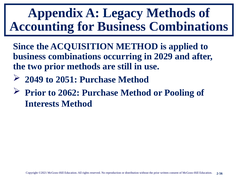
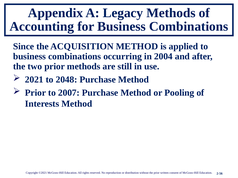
2029: 2029 -> 2004
2049: 2049 -> 2021
2051: 2051 -> 2048
2062: 2062 -> 2007
